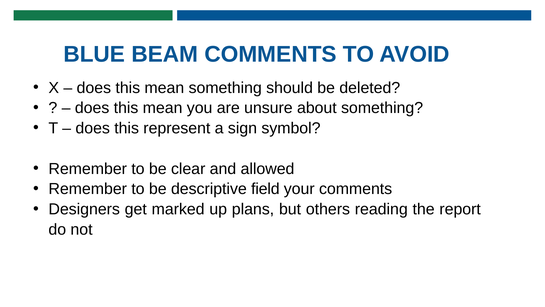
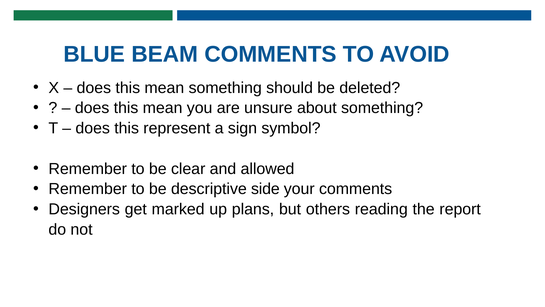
field: field -> side
